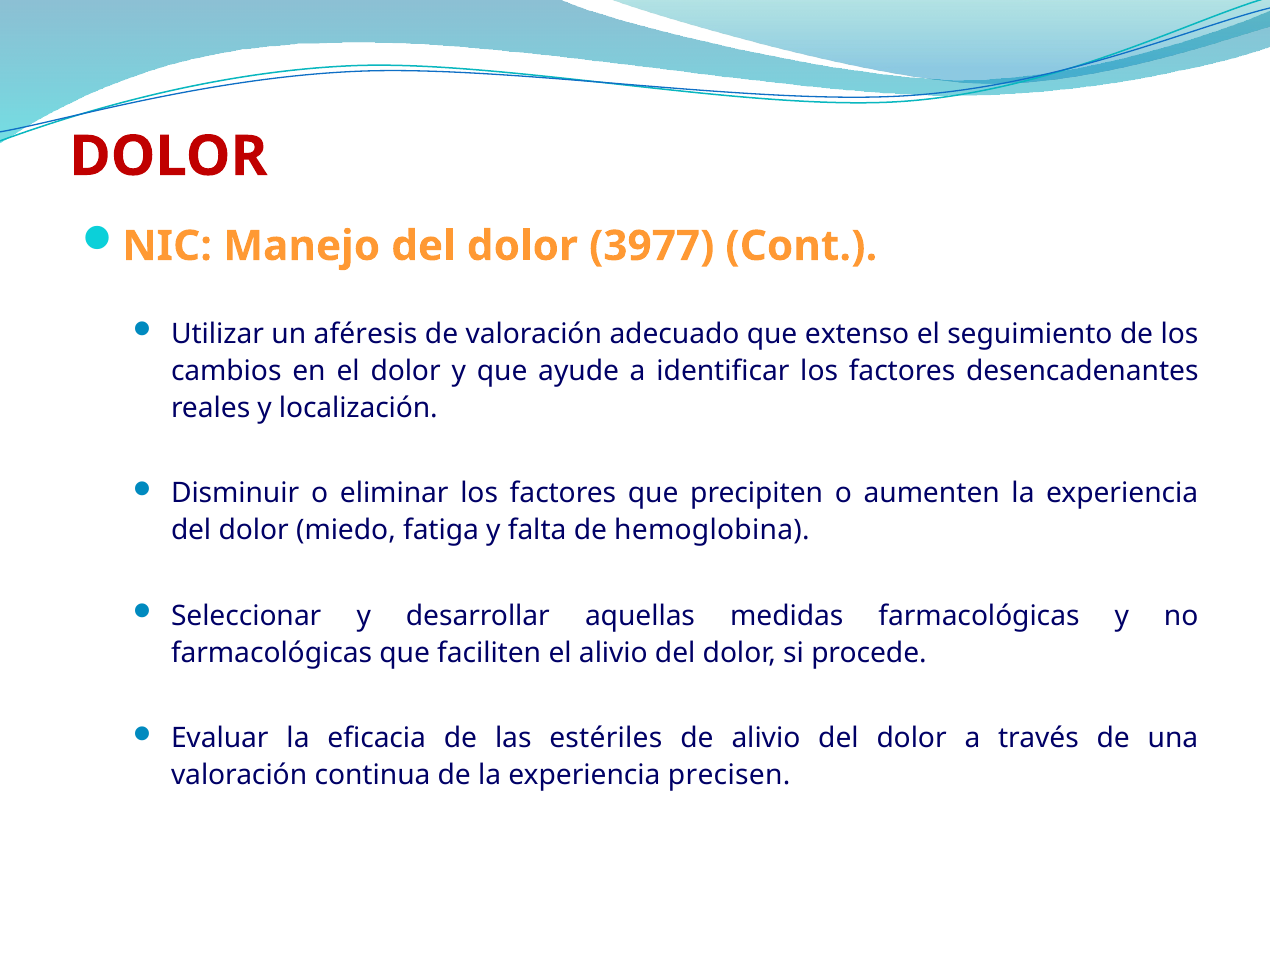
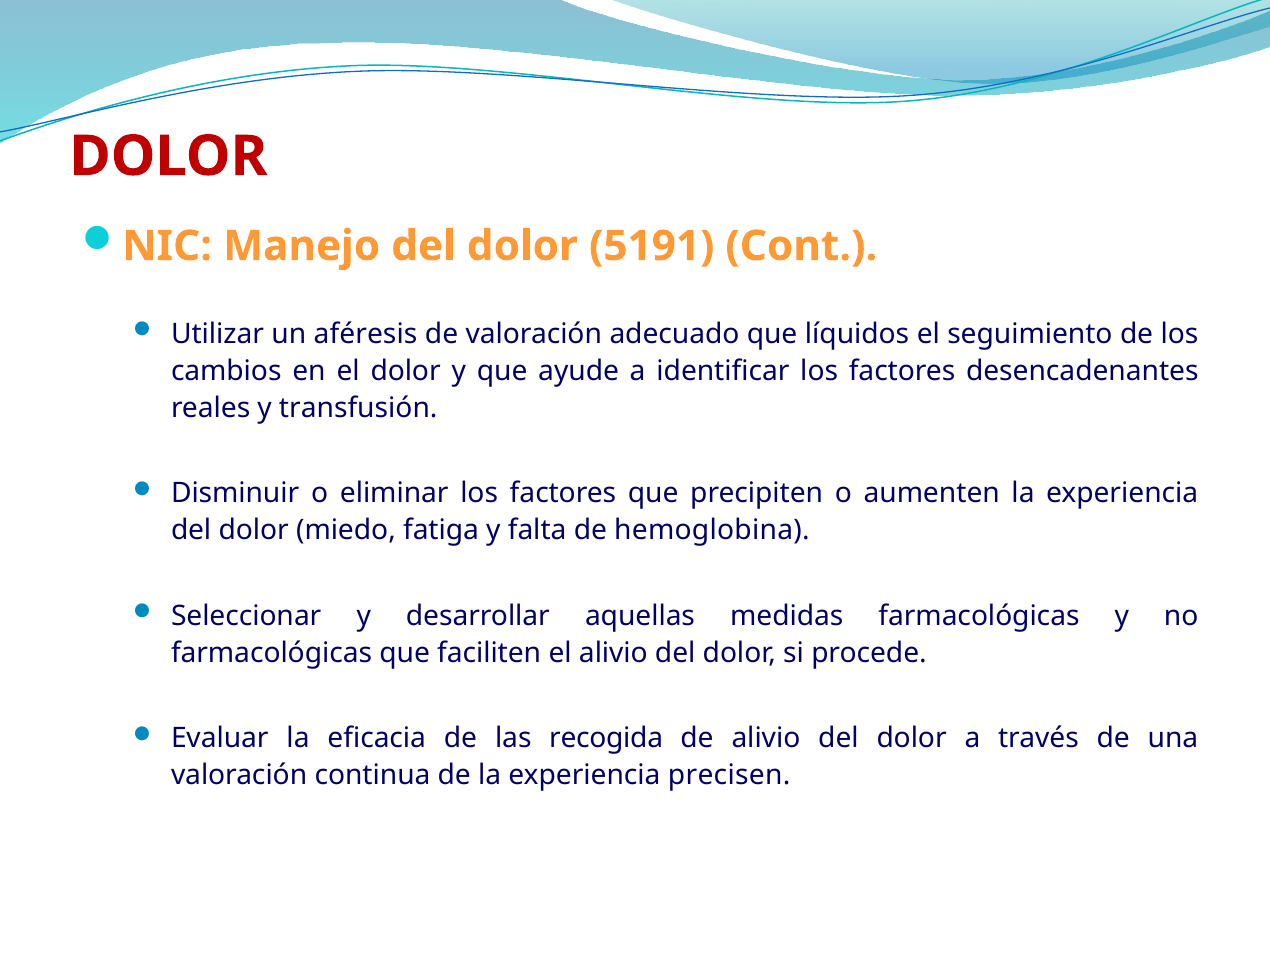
3977: 3977 -> 5191
extenso: extenso -> líquidos
localización: localización -> transfusión
estériles: estériles -> recogida
